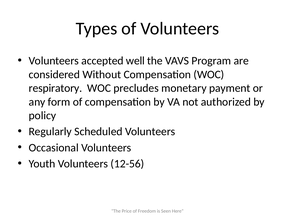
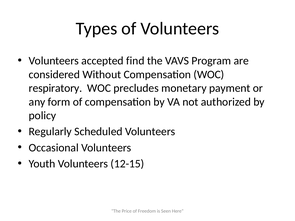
well: well -> find
12-56: 12-56 -> 12-15
